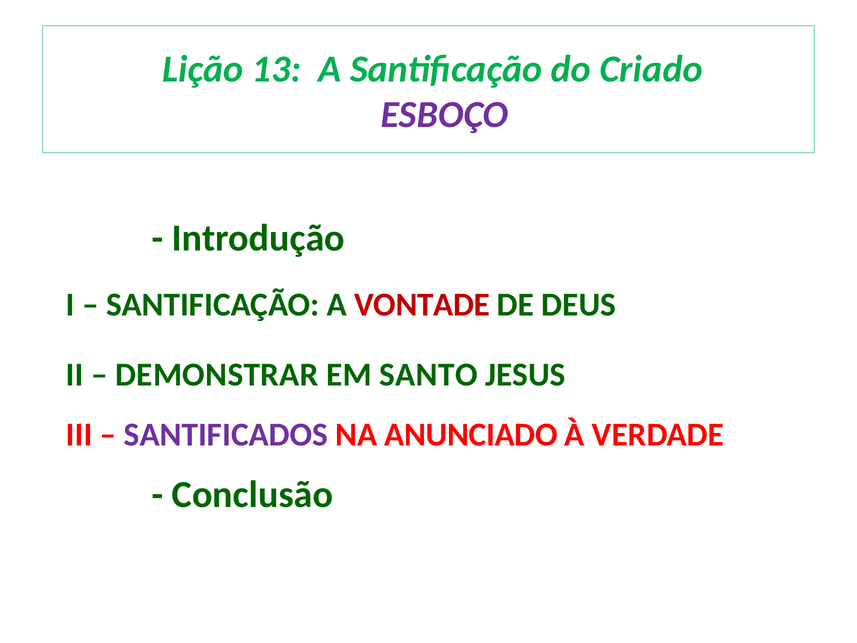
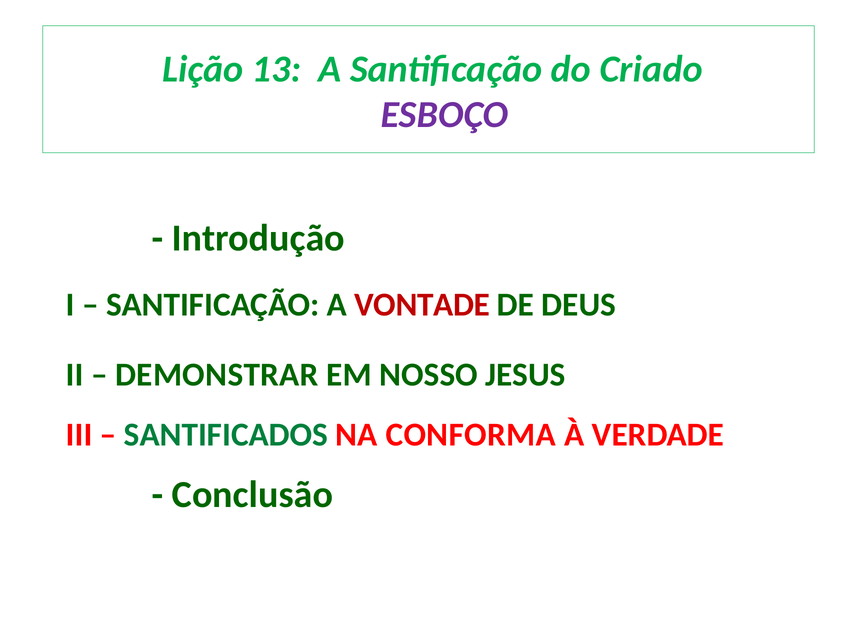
SANTO: SANTO -> NOSSO
SANTIFICADOS colour: purple -> green
ANUNCIADO: ANUNCIADO -> CONFORMA
